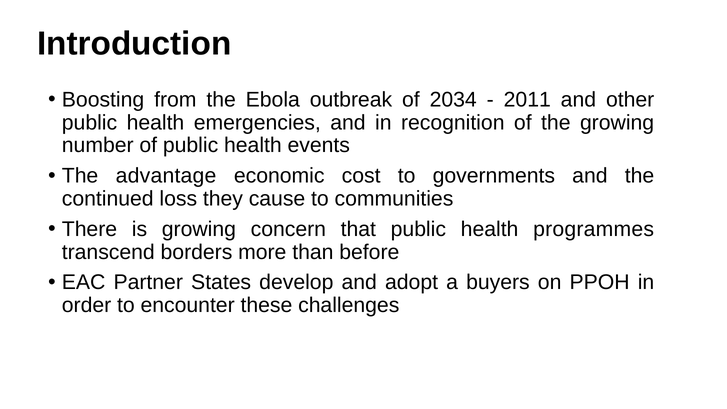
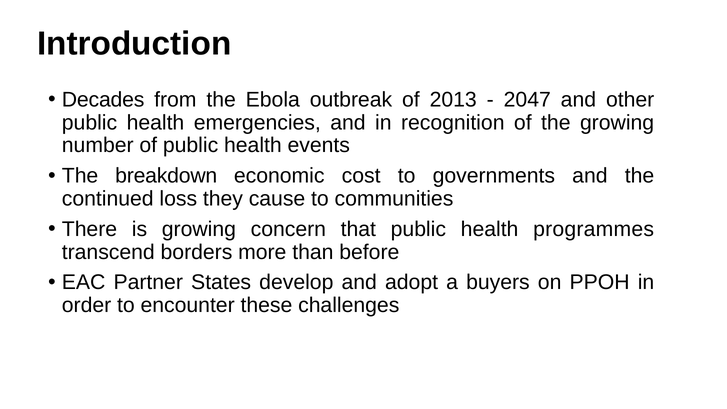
Boosting: Boosting -> Decades
2034: 2034 -> 2013
2011: 2011 -> 2047
advantage: advantage -> breakdown
